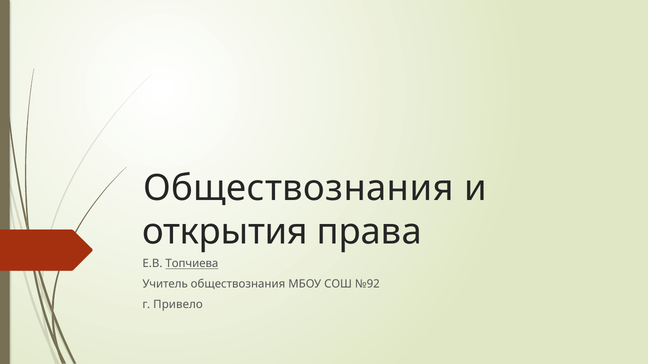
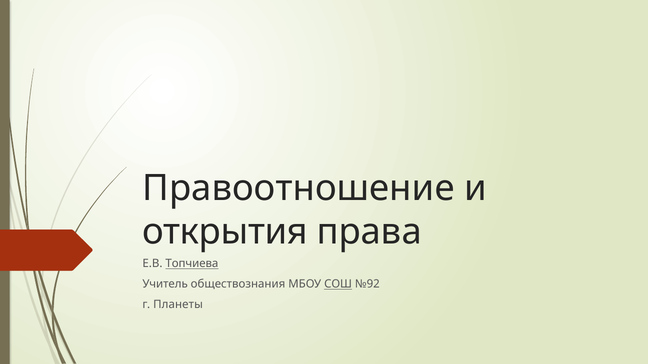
Обществознания at (298, 188): Обществознания -> Правоотношение
СОШ underline: none -> present
Привело: Привело -> Планеты
